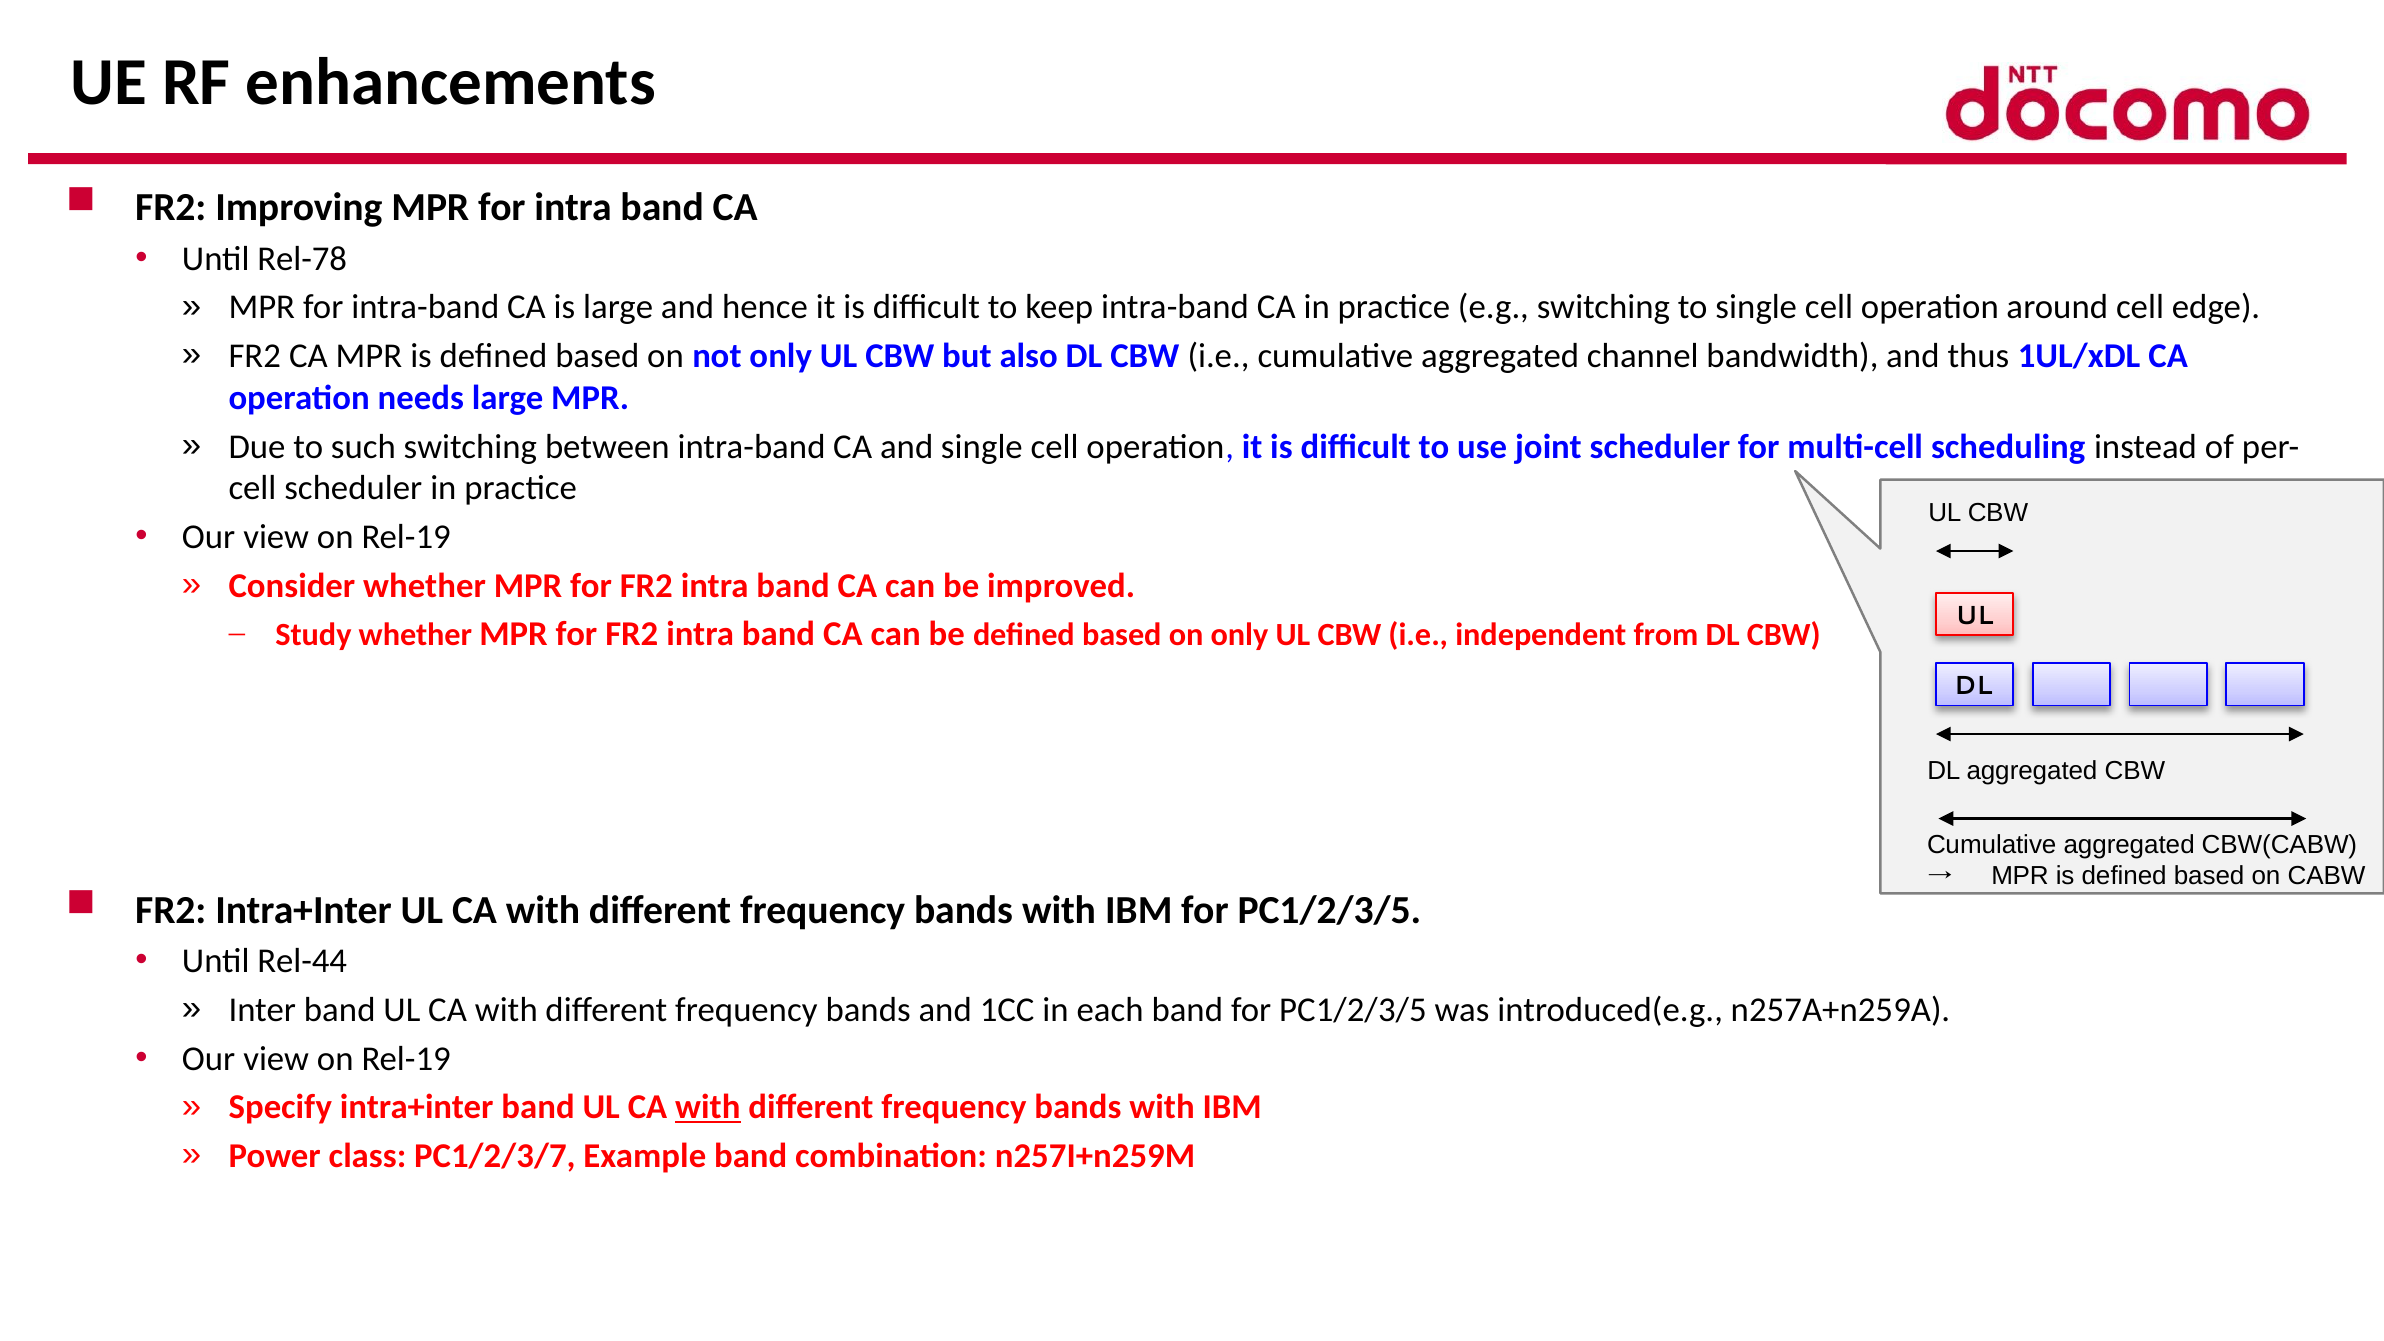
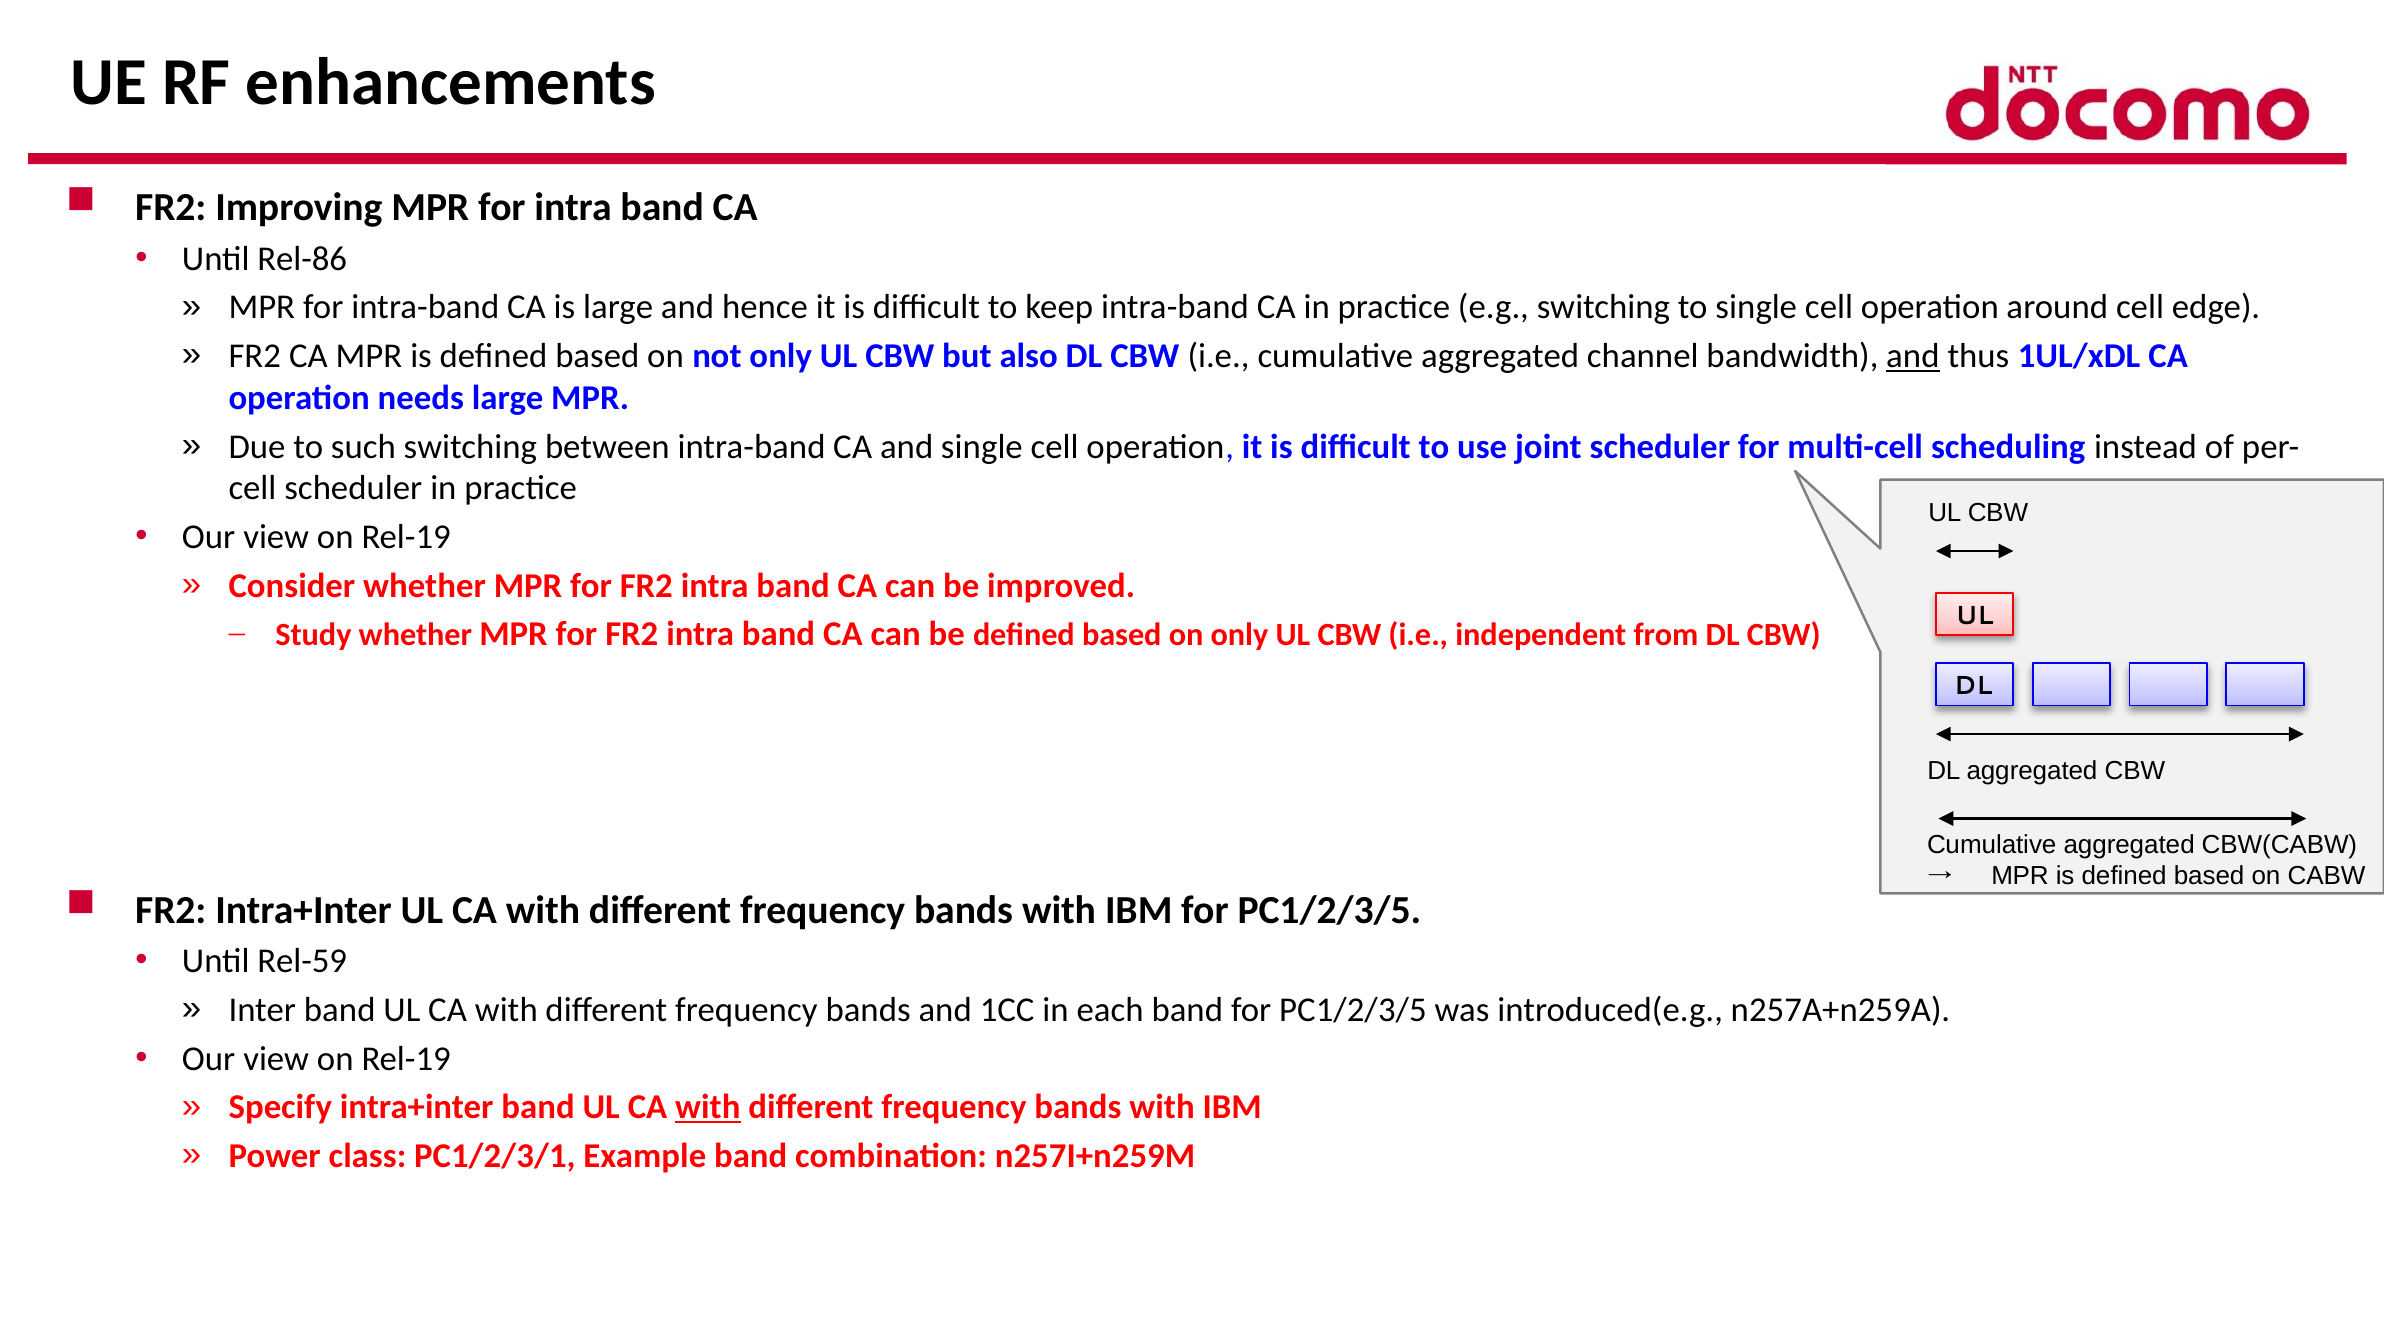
Rel-78: Rel-78 -> Rel-86
and at (1913, 356) underline: none -> present
Rel-44: Rel-44 -> Rel-59
PC1/2/3/7: PC1/2/3/7 -> PC1/2/3/1
